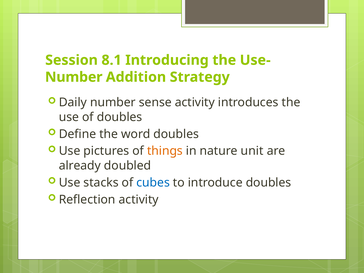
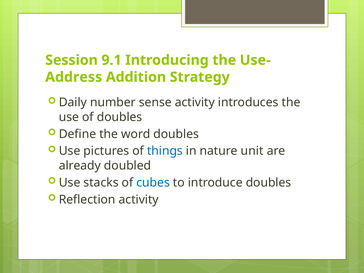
8.1: 8.1 -> 9.1
Number at (74, 77): Number -> Address
things colour: orange -> blue
